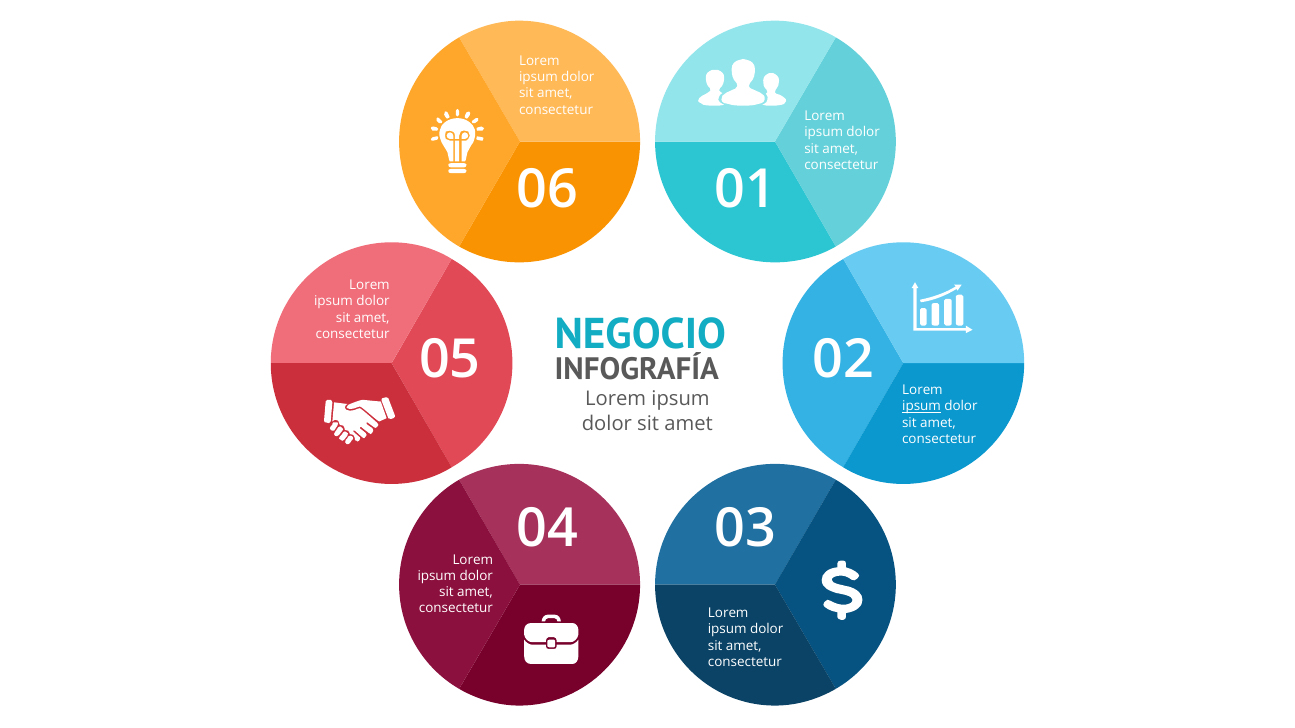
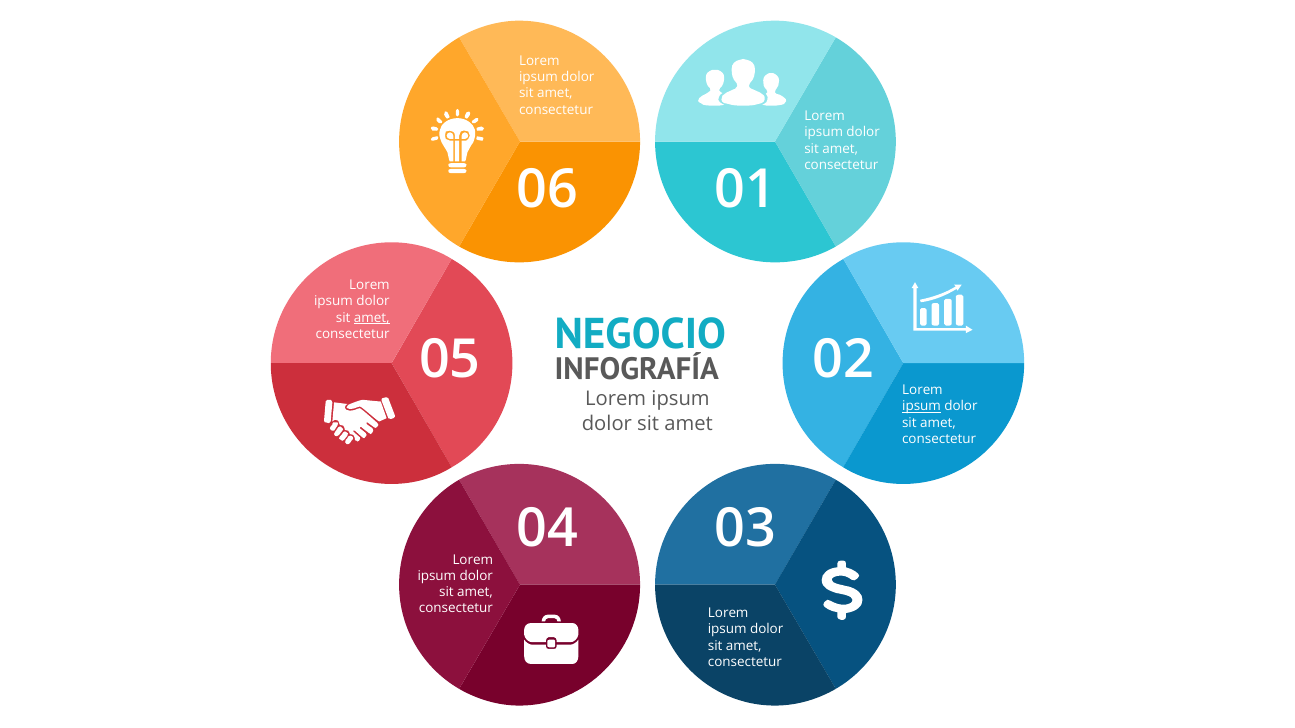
amet at (372, 318) underline: none -> present
